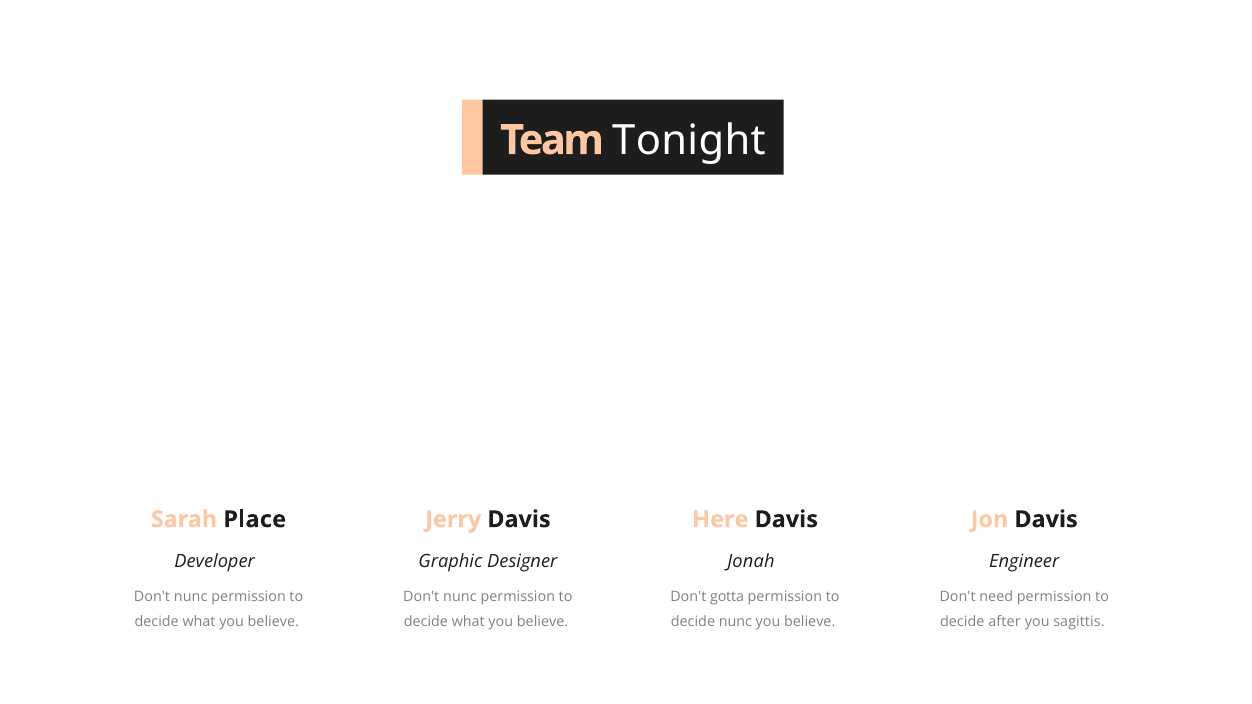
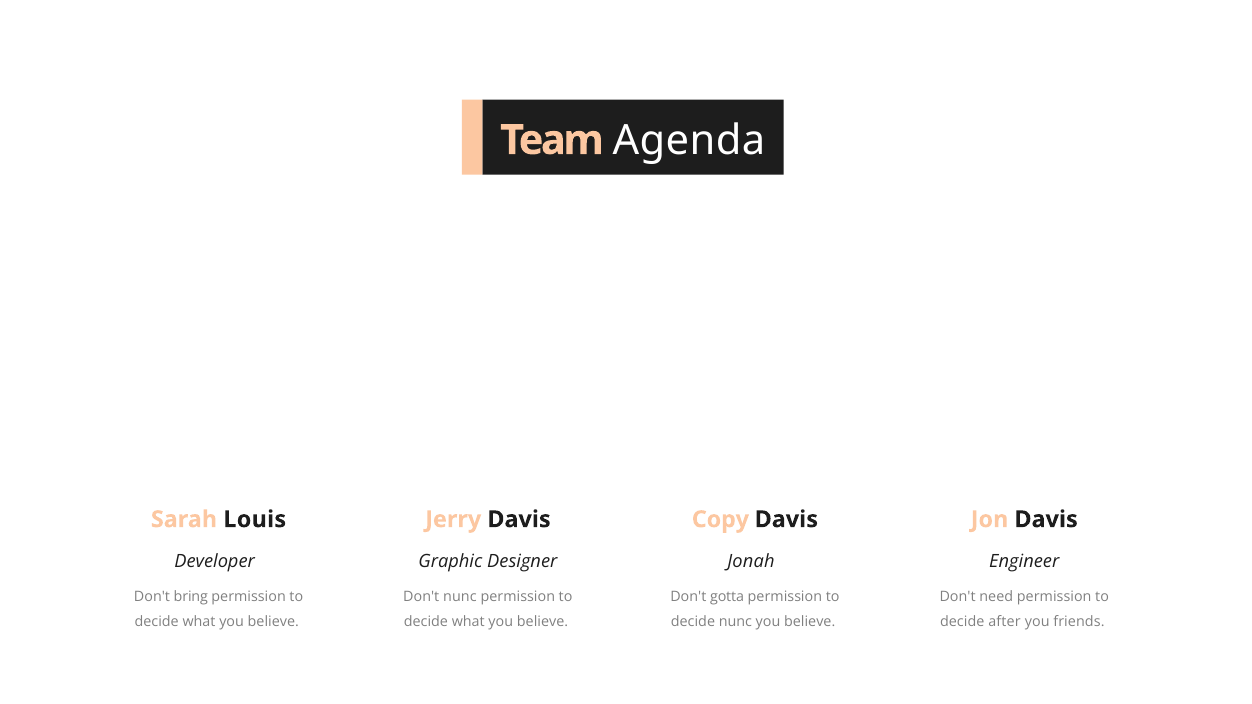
Tonight: Tonight -> Agenda
Place: Place -> Louis
Here: Here -> Copy
nunc at (191, 597): nunc -> bring
sagittis: sagittis -> friends
